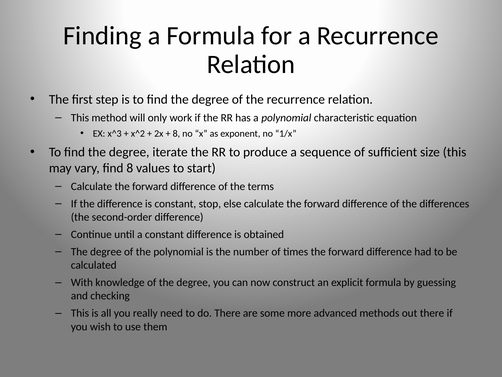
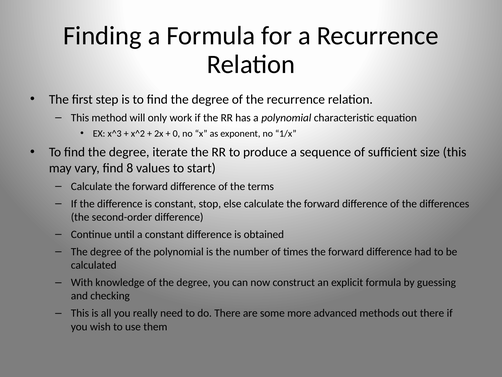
8 at (176, 133): 8 -> 0
